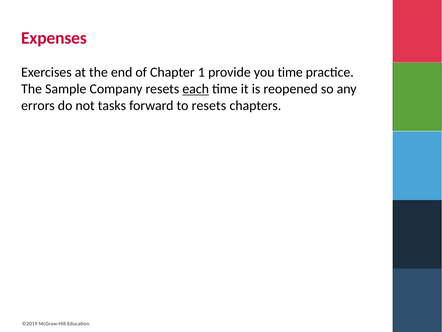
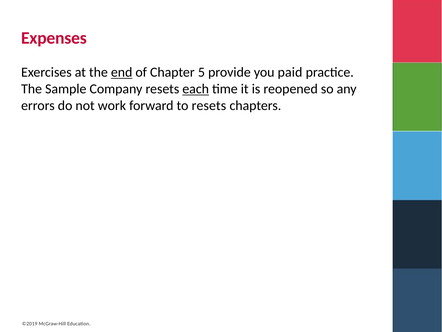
end underline: none -> present
1: 1 -> 5
you time: time -> paid
tasks: tasks -> work
